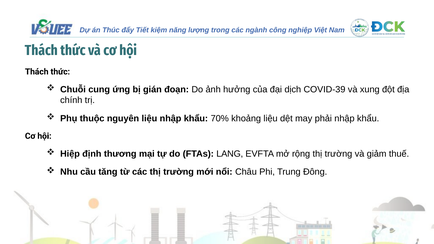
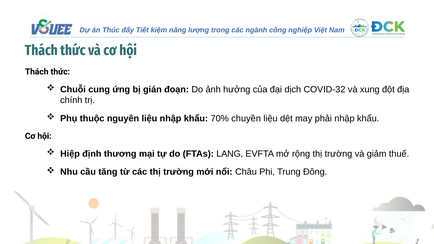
COVID-39: COVID-39 -> COVID-32
khoảng: khoảng -> chuyền
